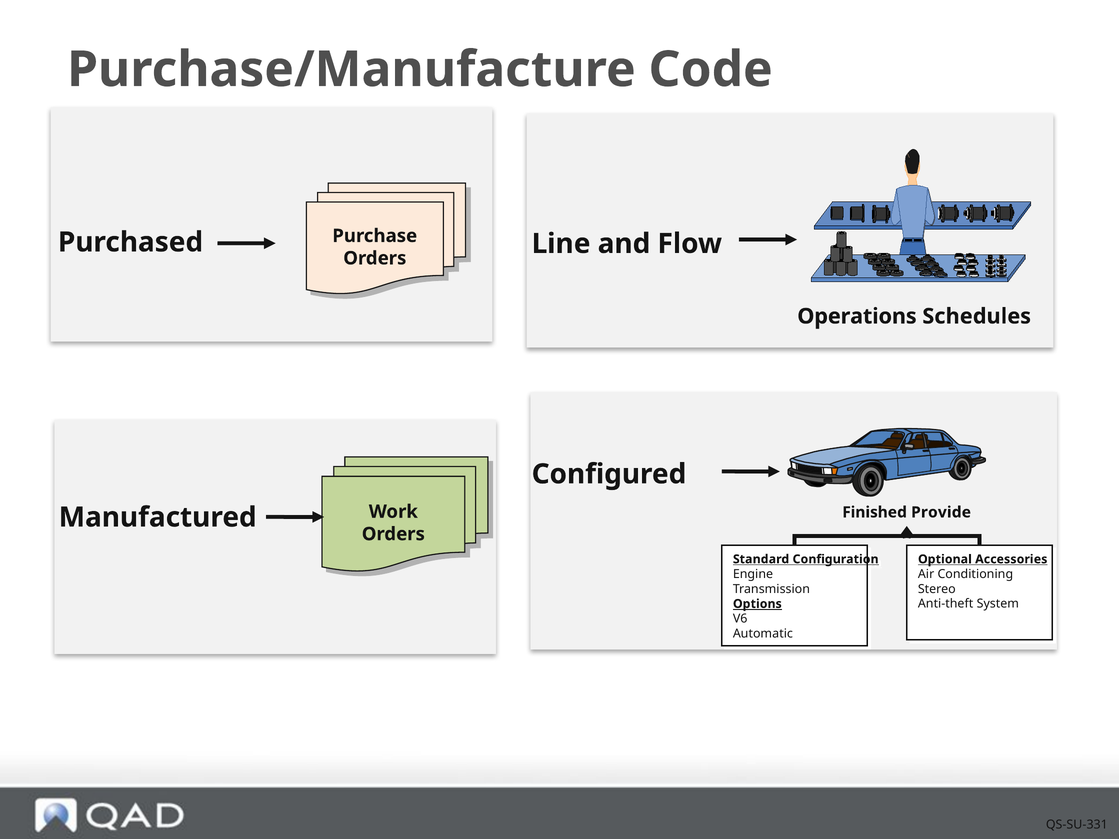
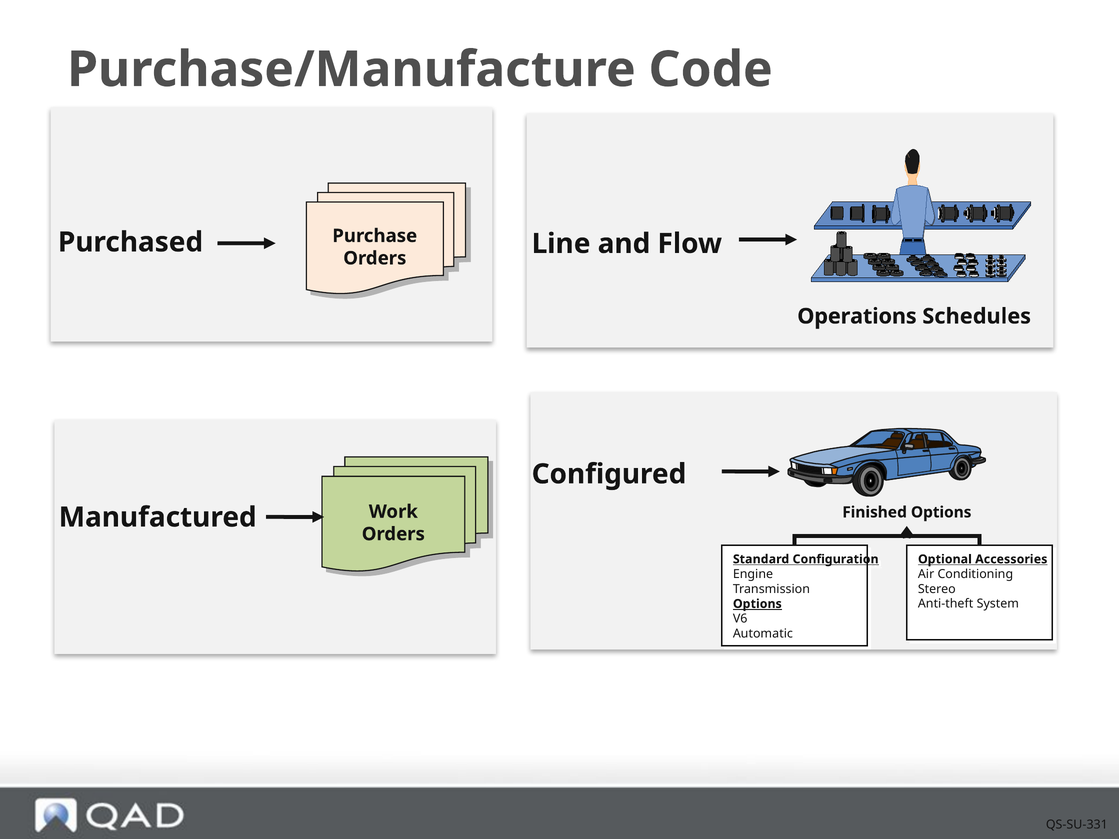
Finished Provide: Provide -> Options
